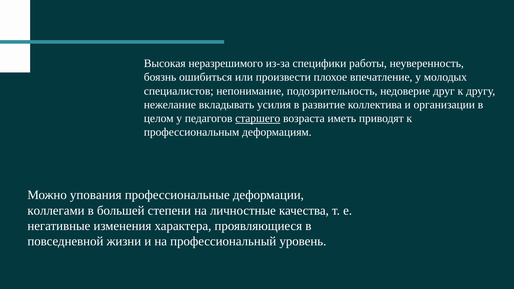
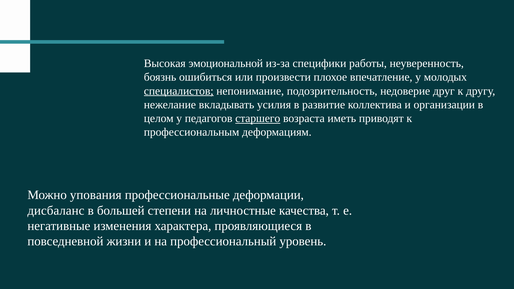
неразрешимого: неразрешимого -> эмоциональной
специалистов underline: none -> present
коллегами: коллегами -> дисбаланс
